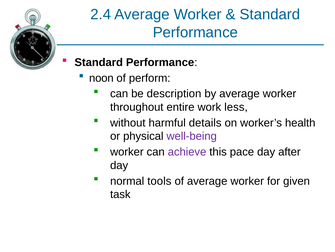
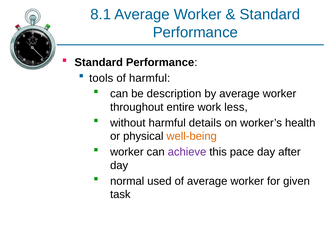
2.4: 2.4 -> 8.1
noon: noon -> tools
of perform: perform -> harmful
well-being colour: purple -> orange
tools: tools -> used
